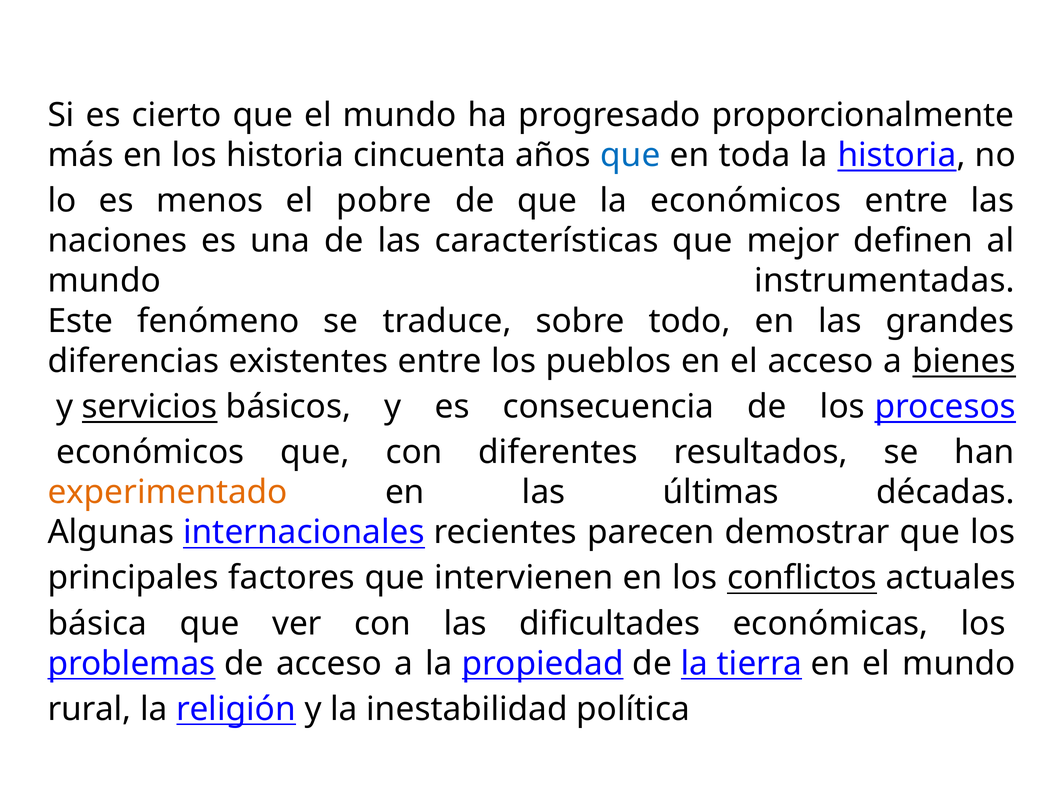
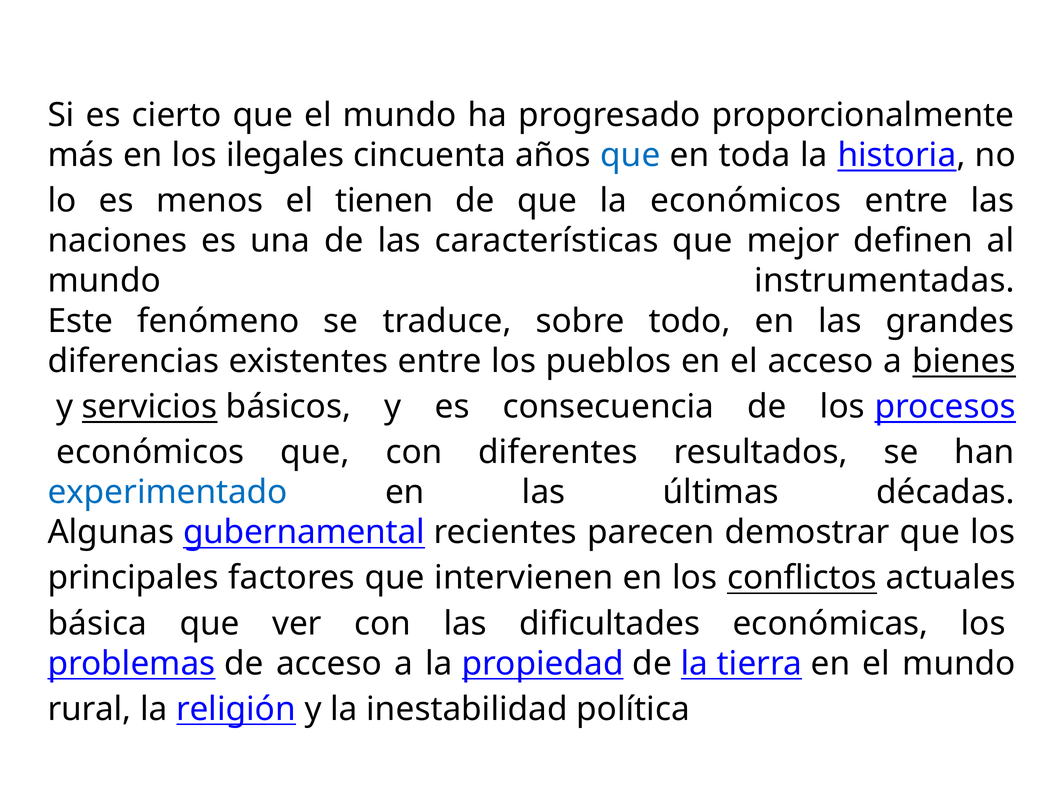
los historia: historia -> ilegales
pobre: pobre -> tienen
experimentado colour: orange -> blue
internacionales: internacionales -> gubernamental
